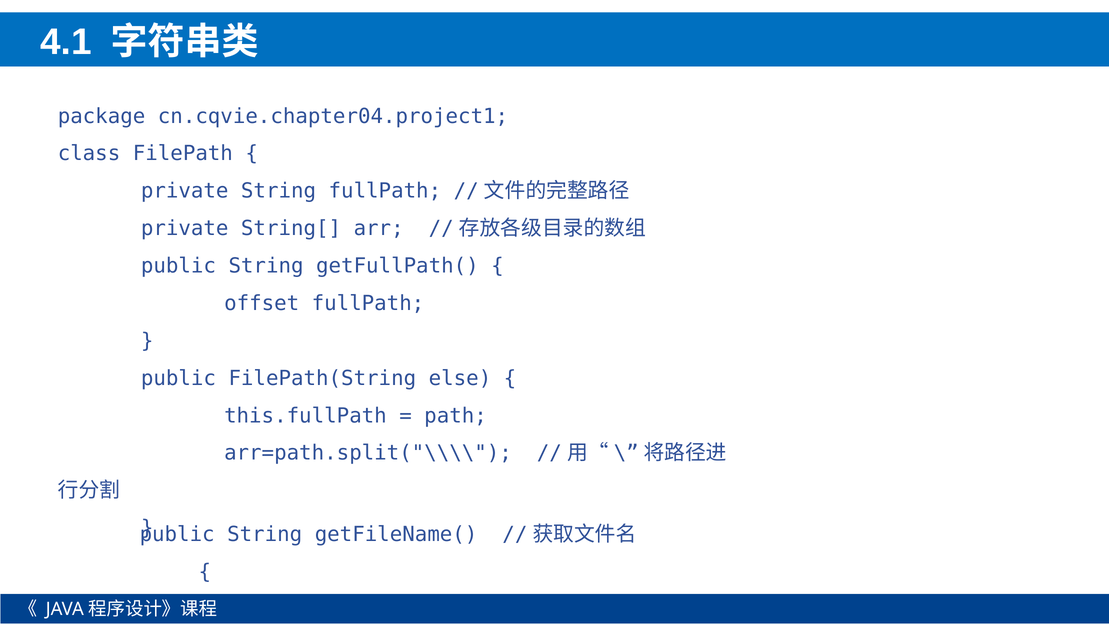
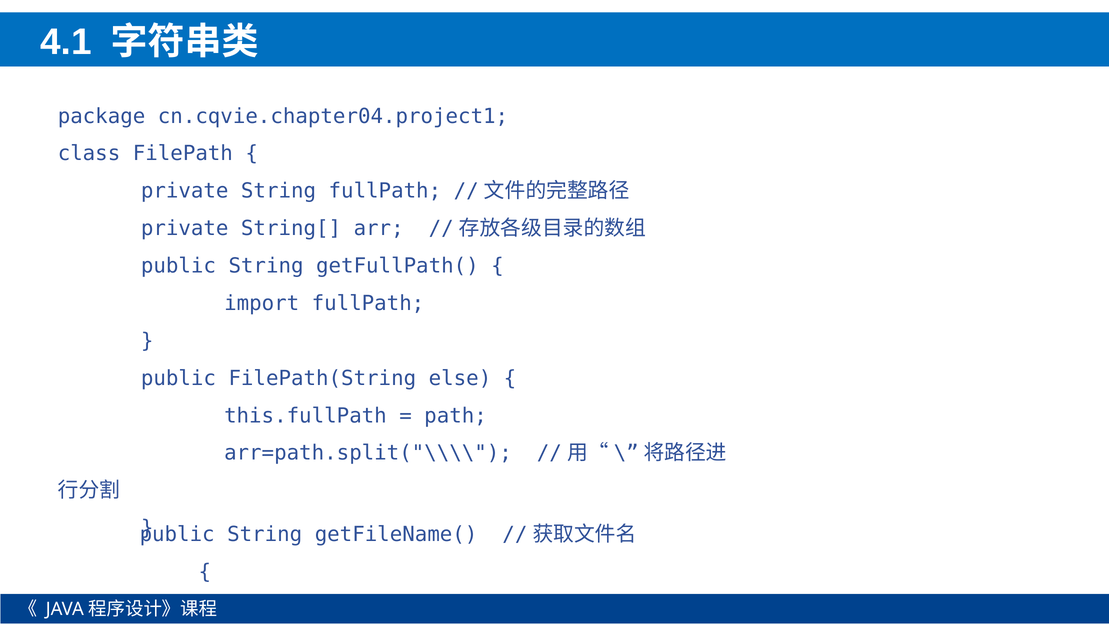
offset: offset -> import
